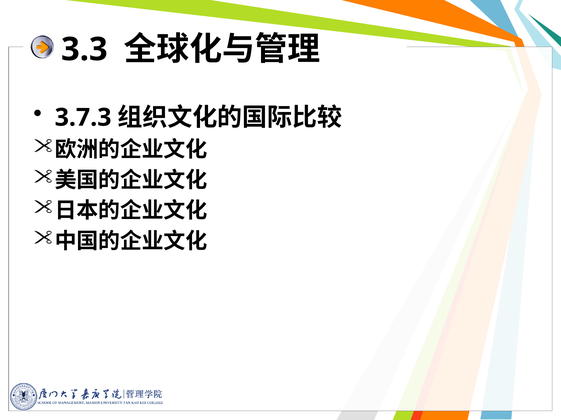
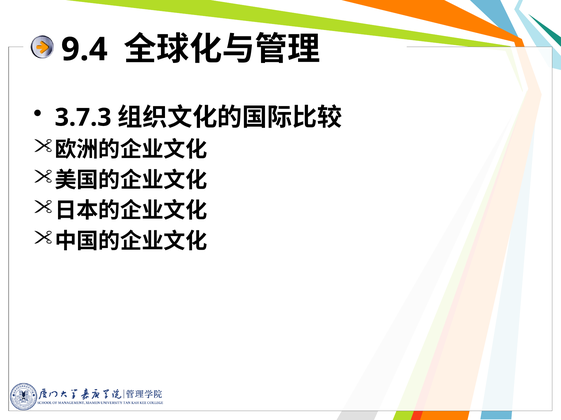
3.3: 3.3 -> 9.4
